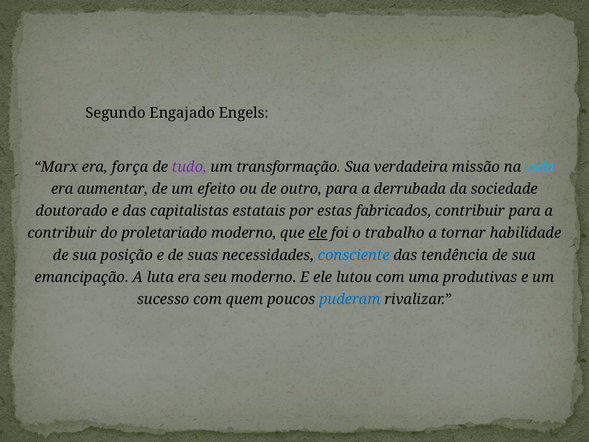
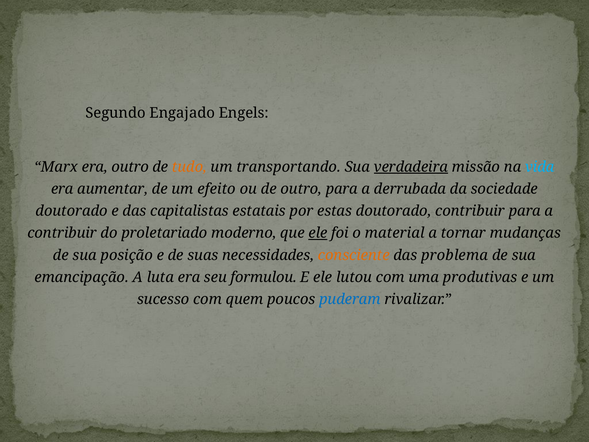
era força: força -> outro
tudo colour: purple -> orange
transformação: transformação -> transportando
verdadeira underline: none -> present
estas fabricados: fabricados -> doutorado
trabalho: trabalho -> material
habilidade: habilidade -> mudanças
consciente colour: blue -> orange
tendência: tendência -> problema
seu moderno: moderno -> formulou
